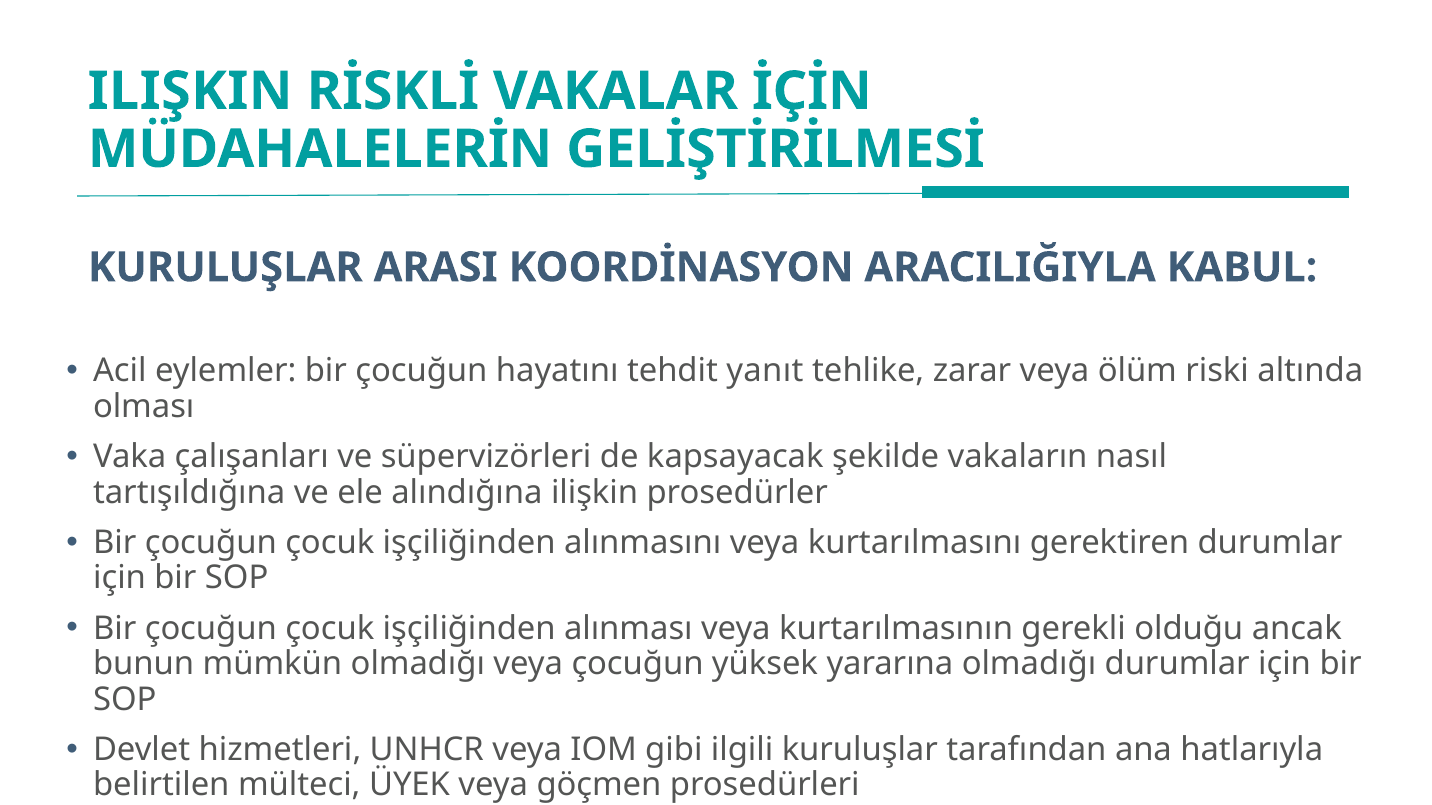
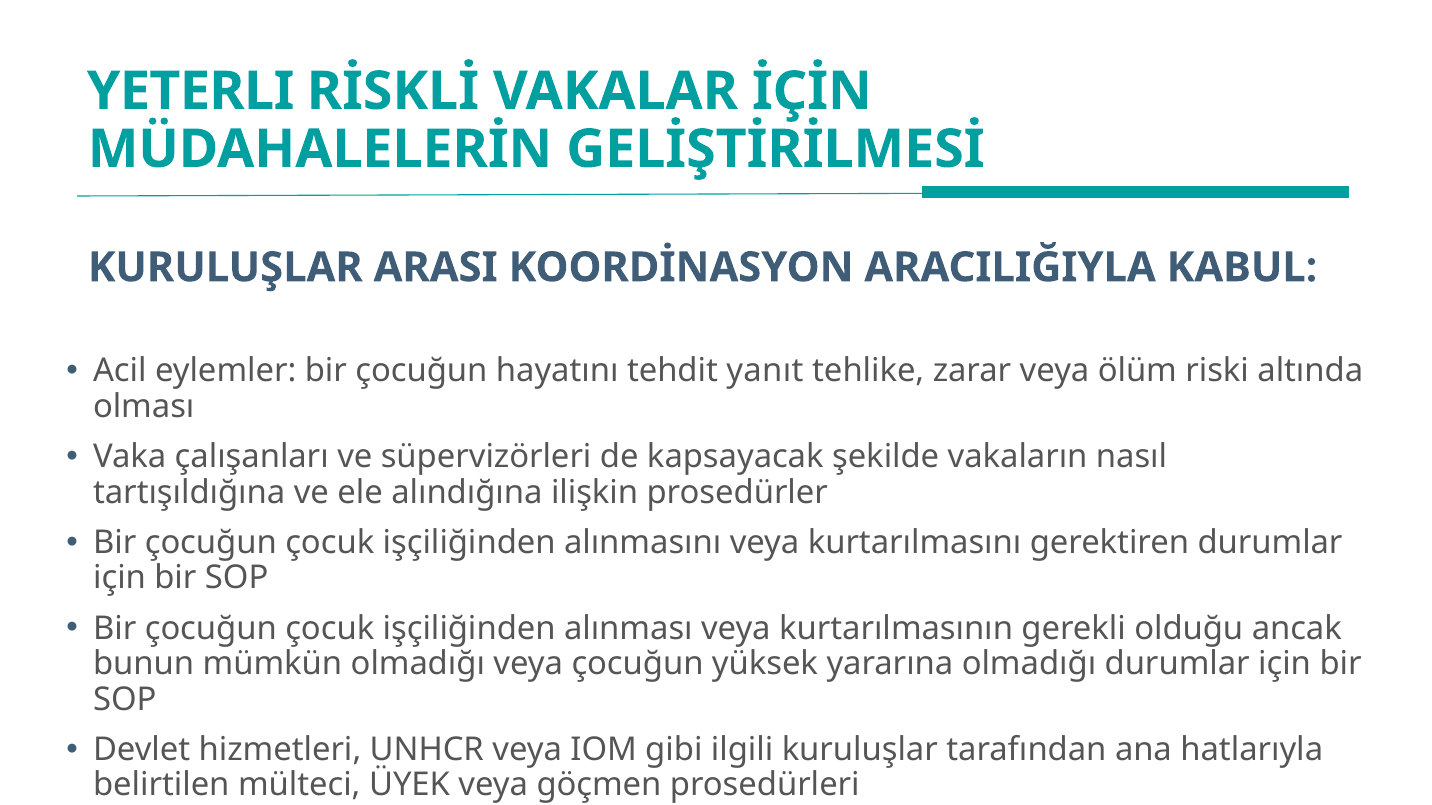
ILIŞKIN at (190, 91): ILIŞKIN -> YETERLI
